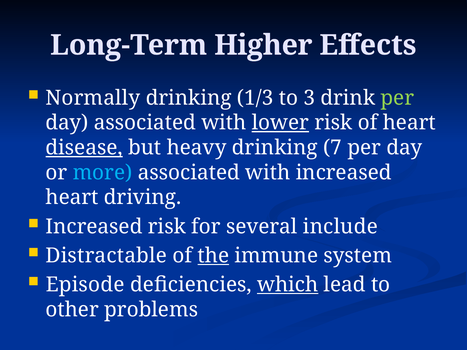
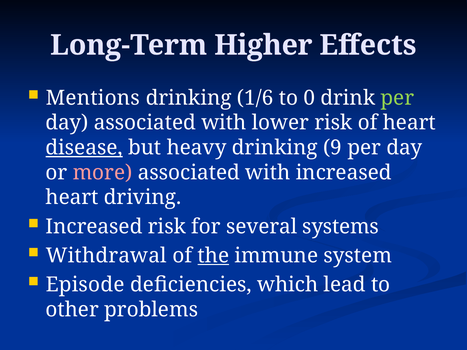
Normally: Normally -> Mentions
1/3: 1/3 -> 1/6
3: 3 -> 0
lower underline: present -> none
7: 7 -> 9
more colour: light blue -> pink
include: include -> systems
Distractable: Distractable -> Withdrawal
which underline: present -> none
